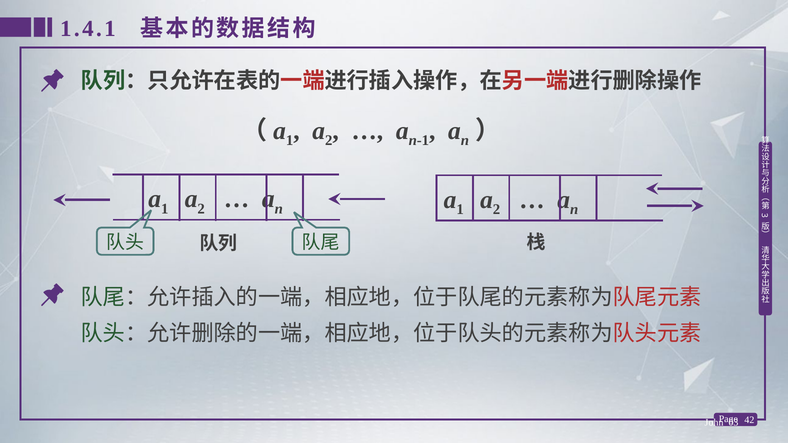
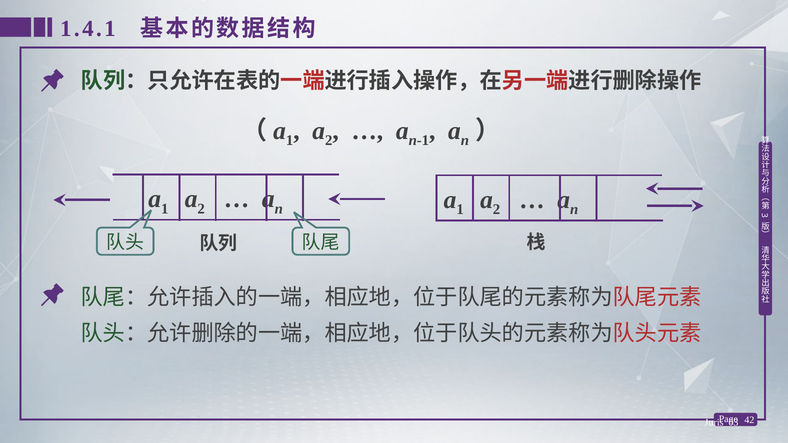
John: John -> Juris
